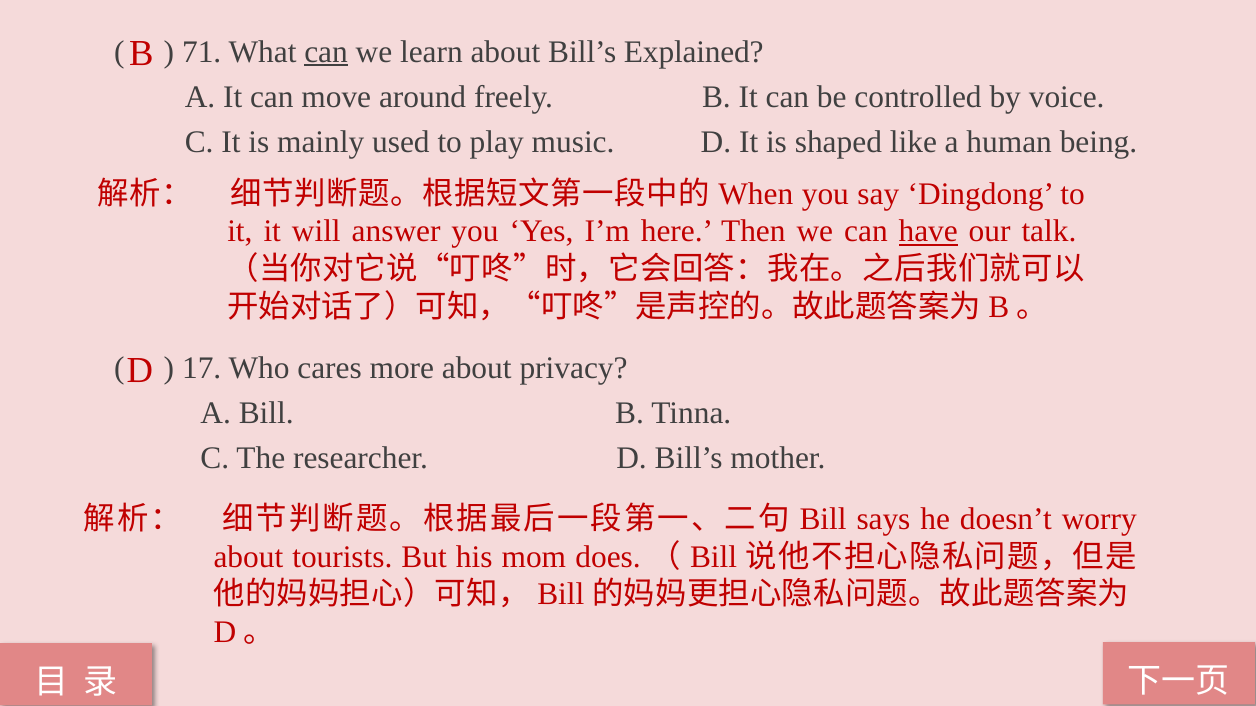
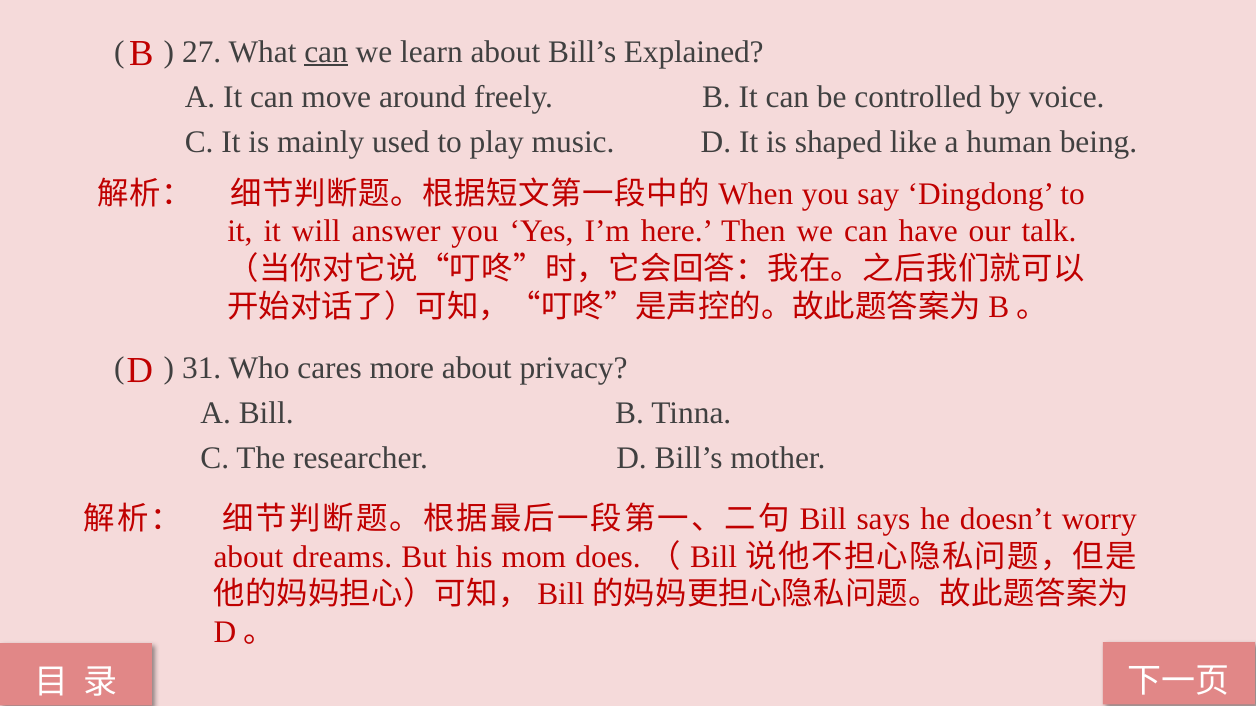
71: 71 -> 27
have underline: present -> none
17: 17 -> 31
tourists: tourists -> dreams
